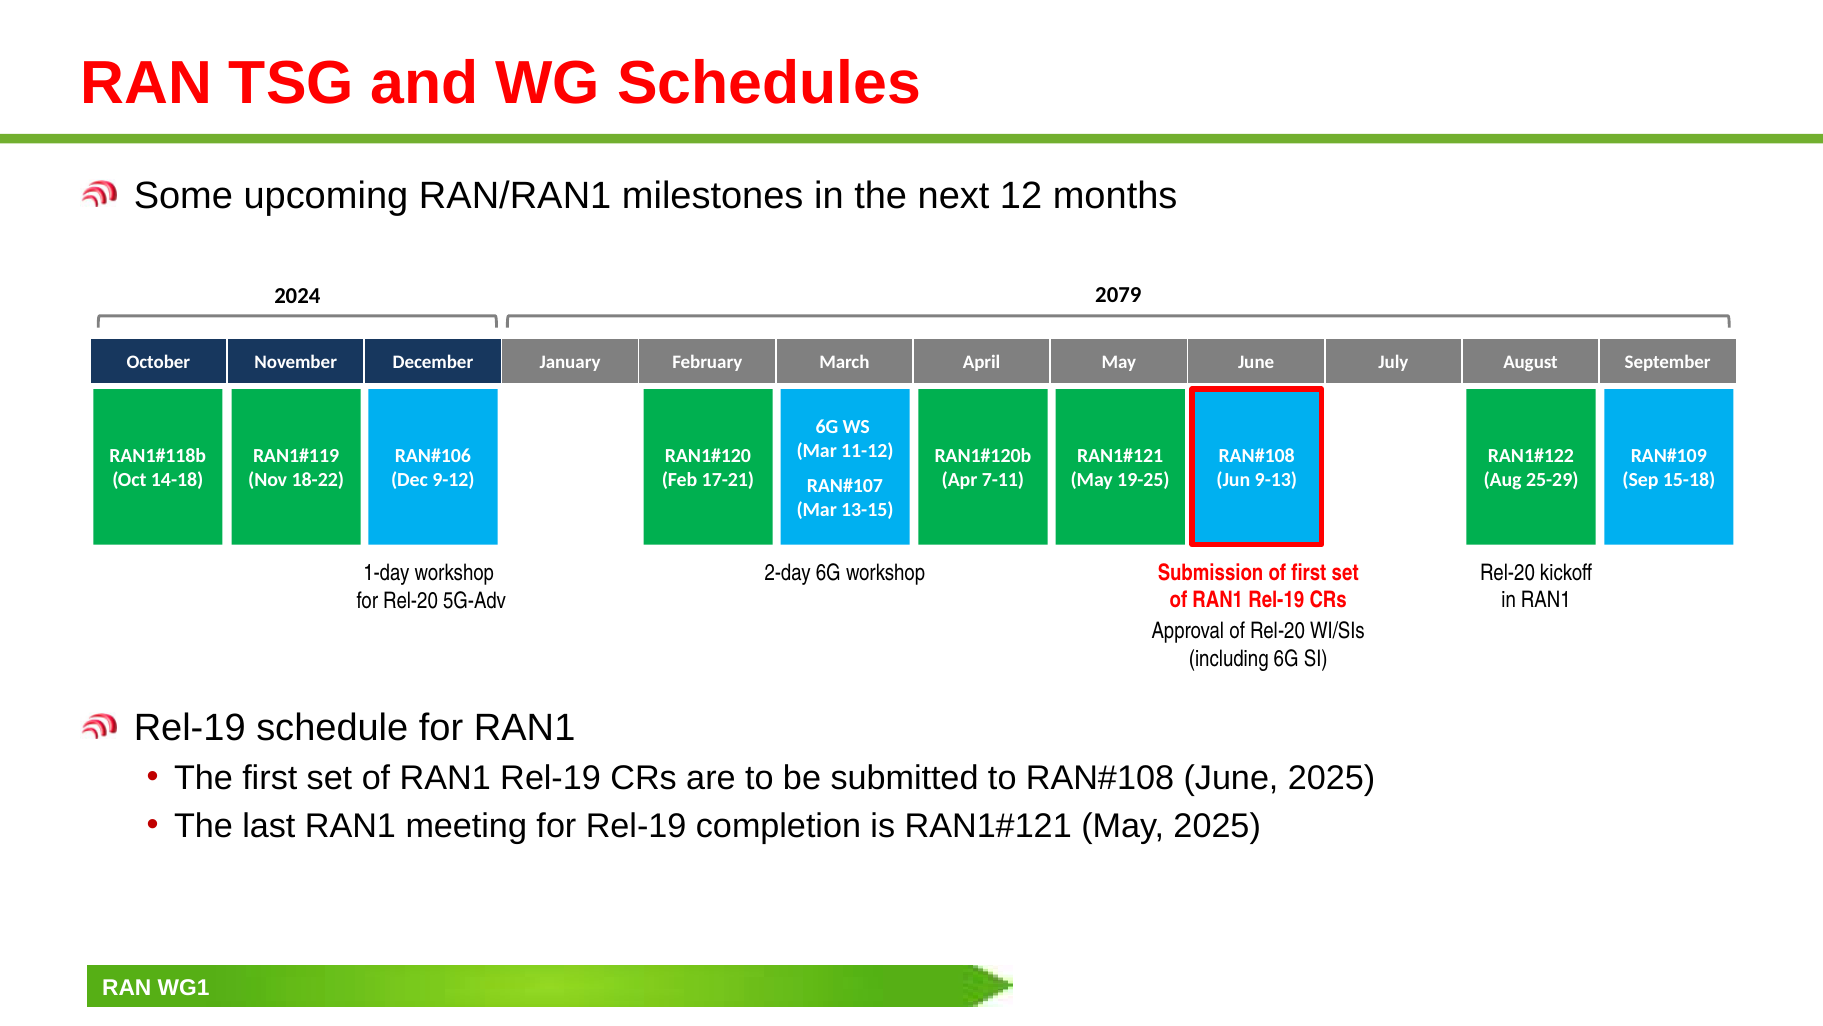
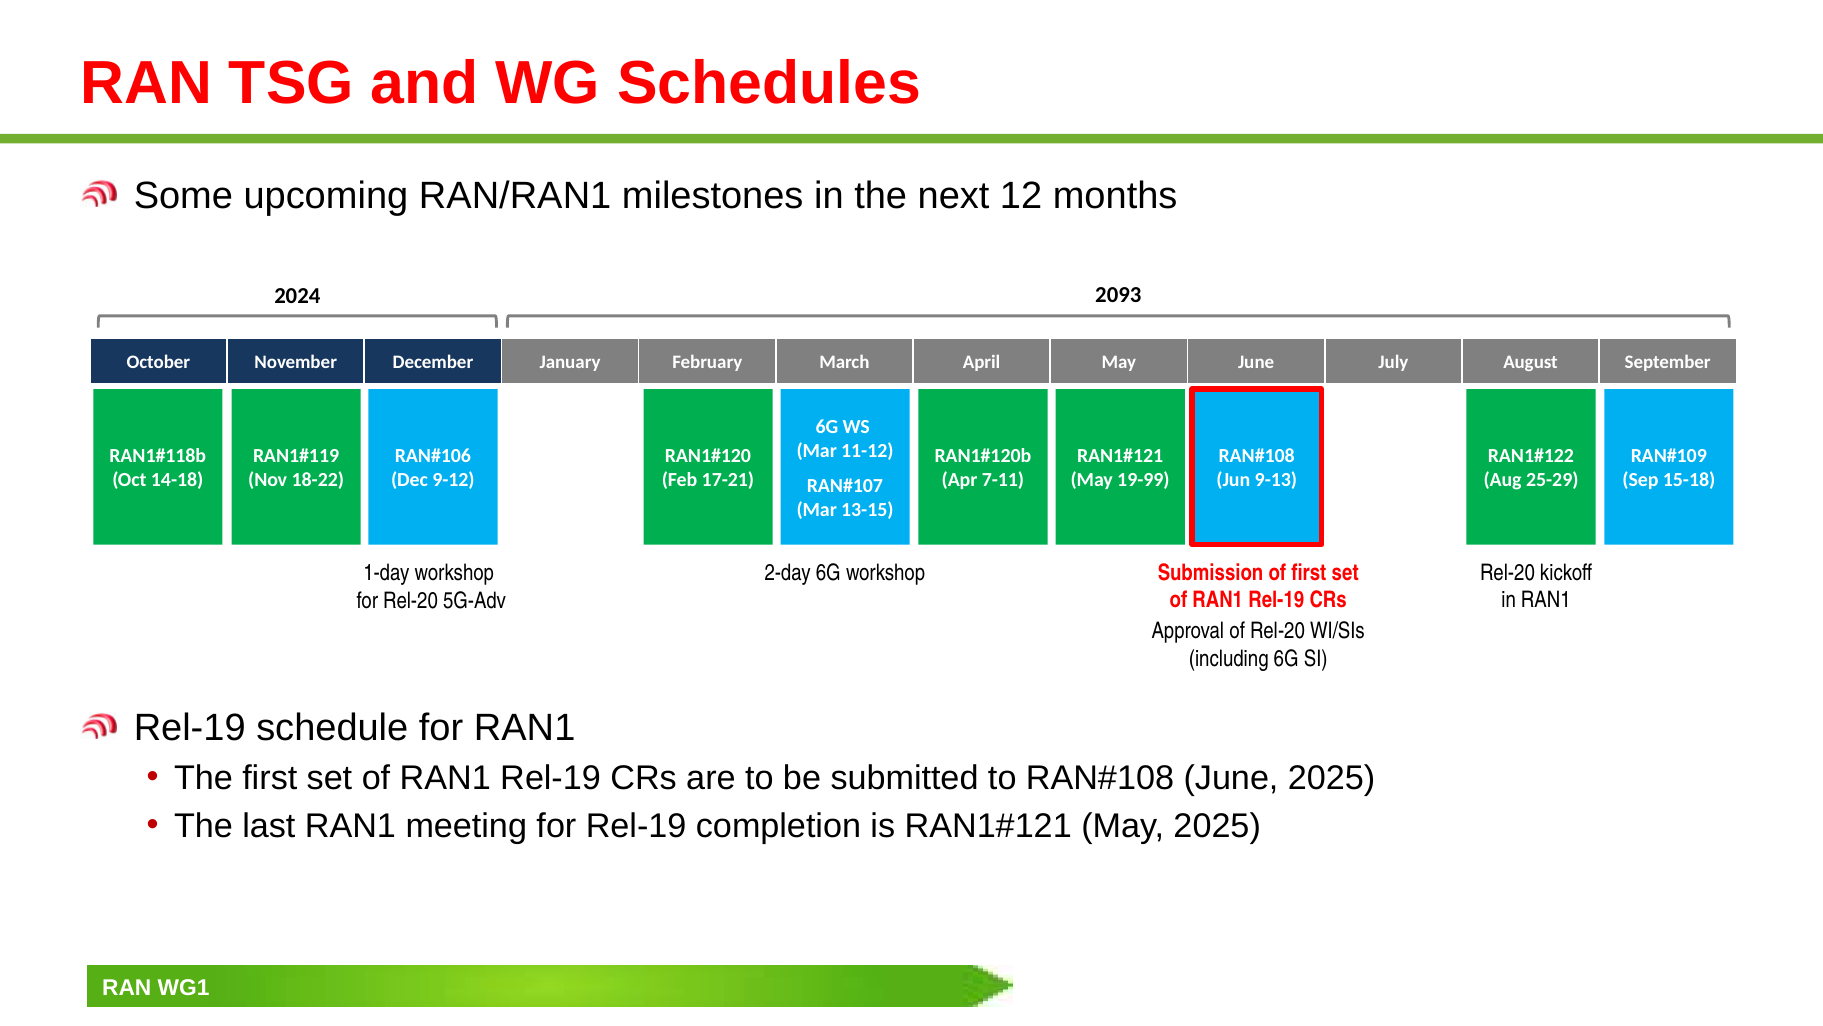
2079: 2079 -> 2093
19-25: 19-25 -> 19-99
